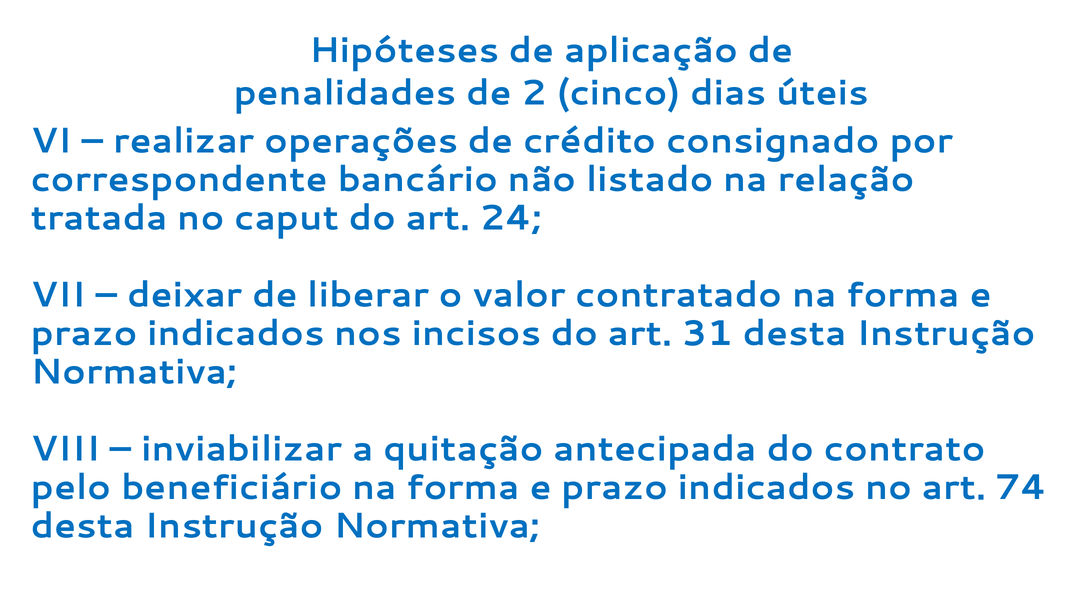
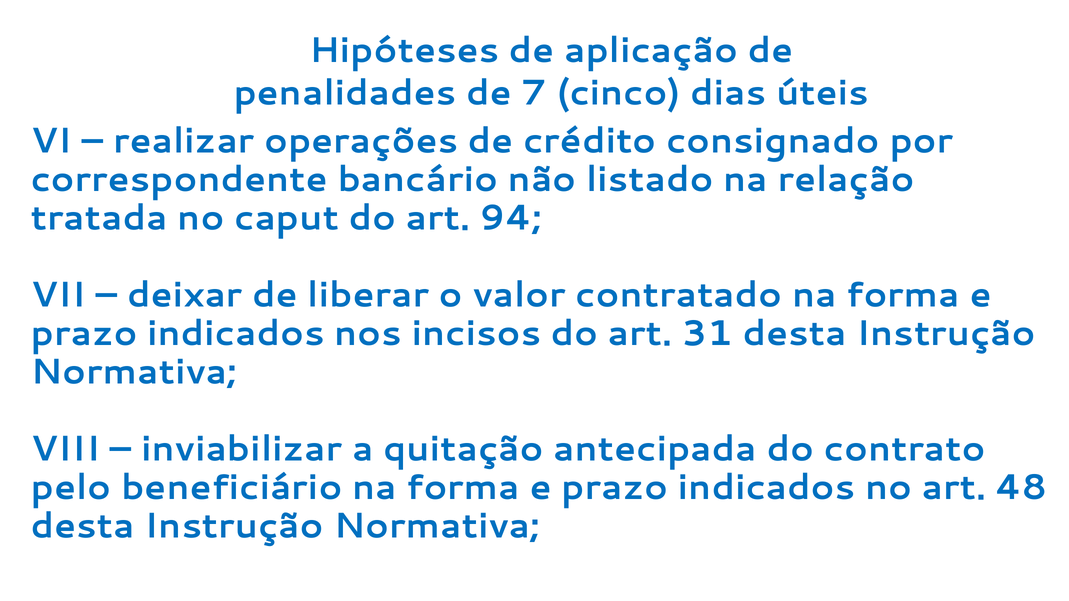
2: 2 -> 7
24: 24 -> 94
74: 74 -> 48
